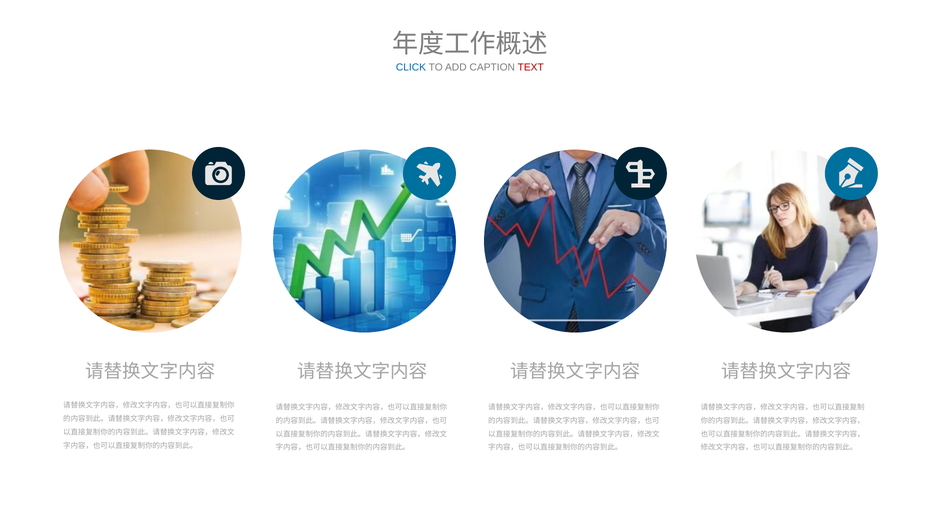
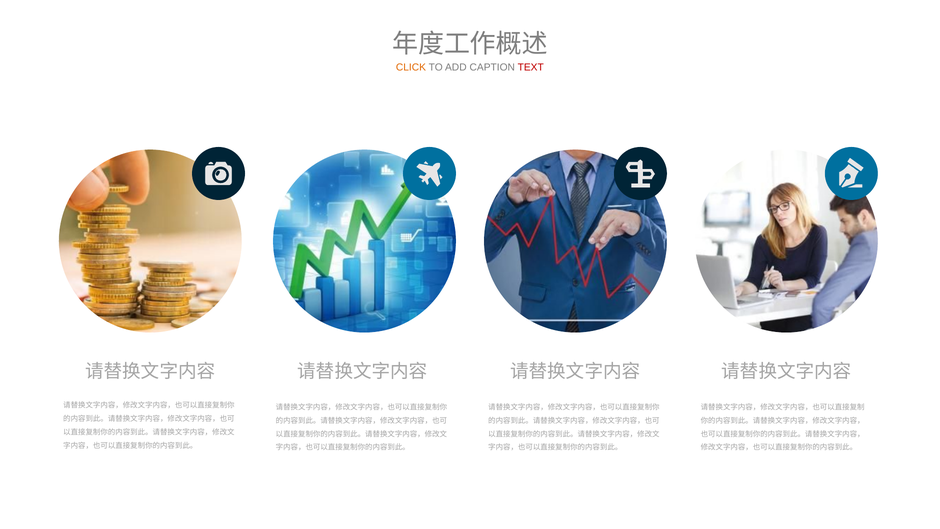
CLICK colour: blue -> orange
